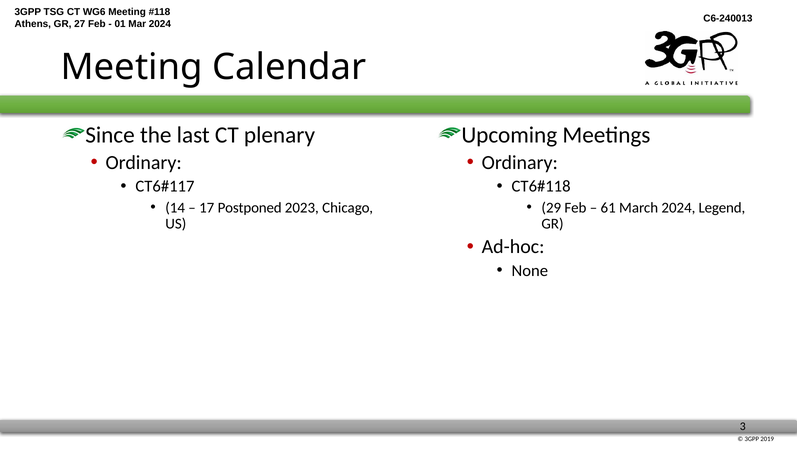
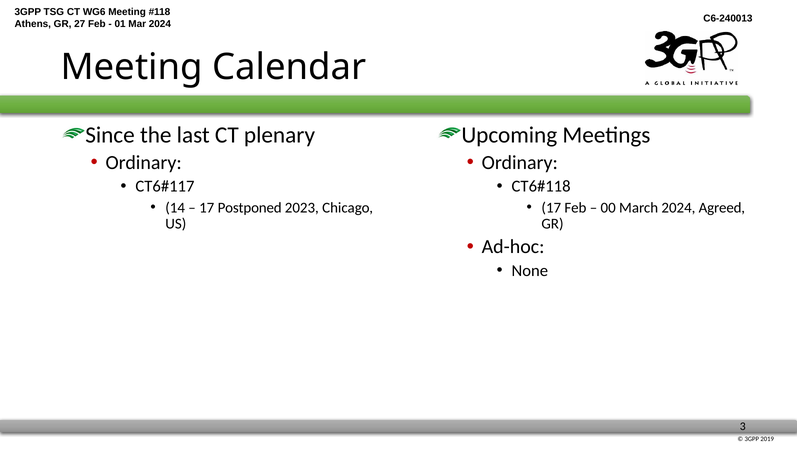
29 at (551, 207): 29 -> 17
61: 61 -> 00
Legend: Legend -> Agreed
